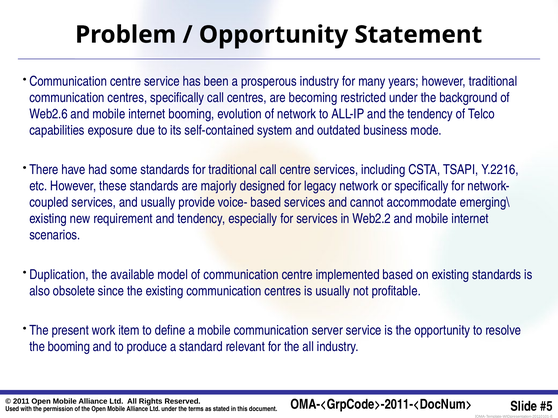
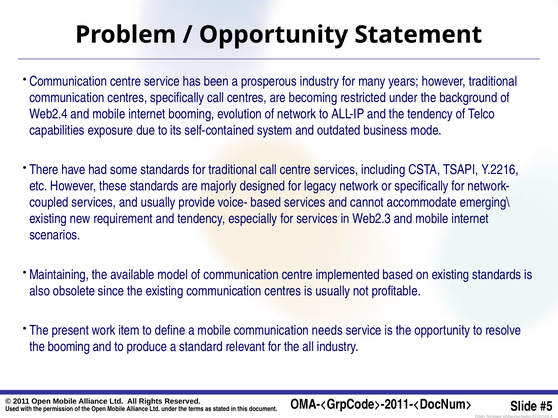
Web2.6: Web2.6 -> Web2.4
Web2.2: Web2.2 -> Web2.3
Duplication: Duplication -> Maintaining
server: server -> needs
